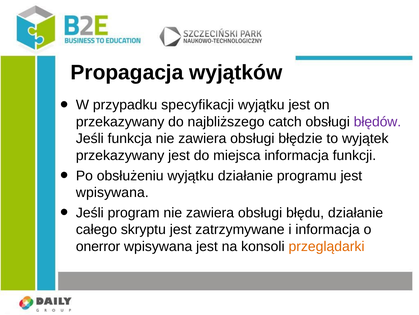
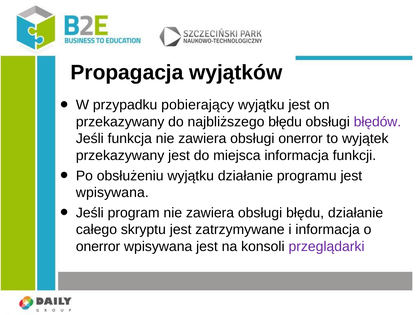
specyfikacji: specyfikacji -> pobierający
najbliższego catch: catch -> błędu
obsługi błędzie: błędzie -> onerror
przeglądarki colour: orange -> purple
